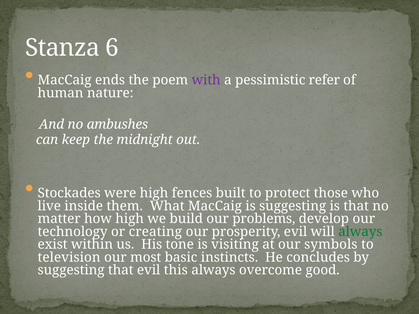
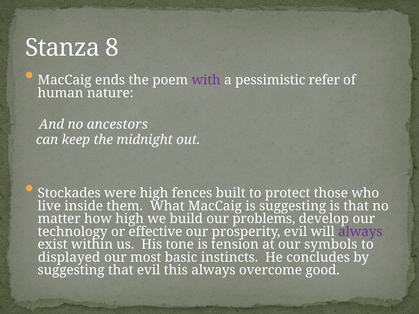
6: 6 -> 8
ambushes: ambushes -> ancestors
creating: creating -> effective
always at (360, 232) colour: green -> purple
visiting: visiting -> tension
television: television -> displayed
